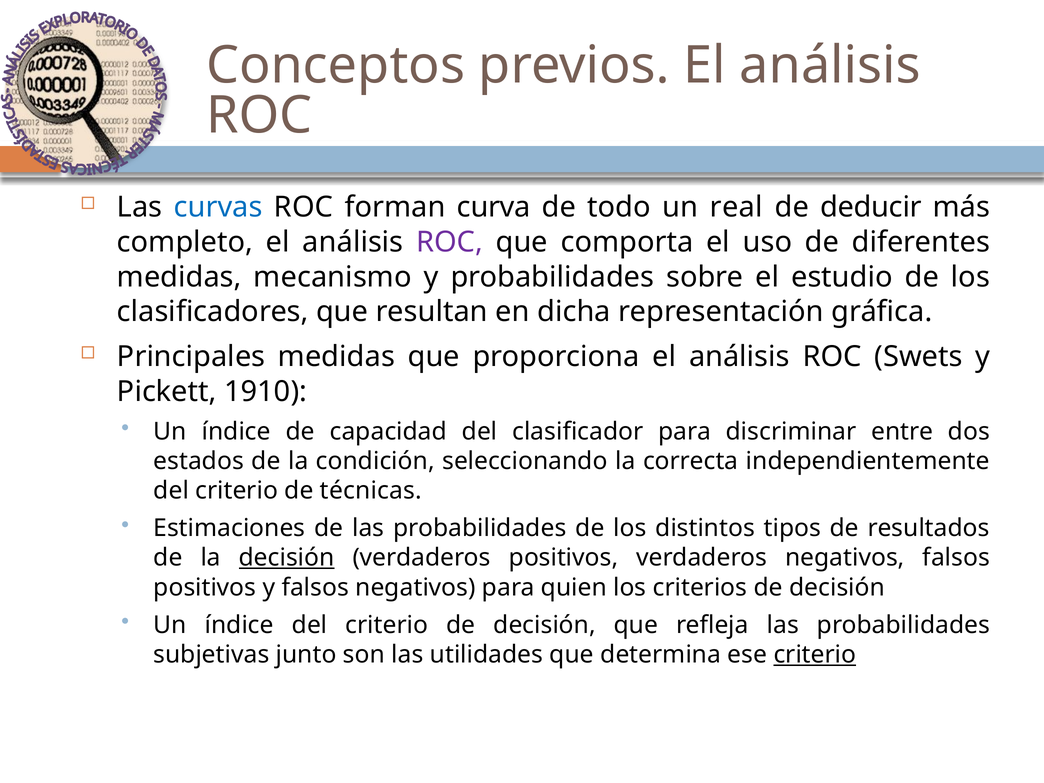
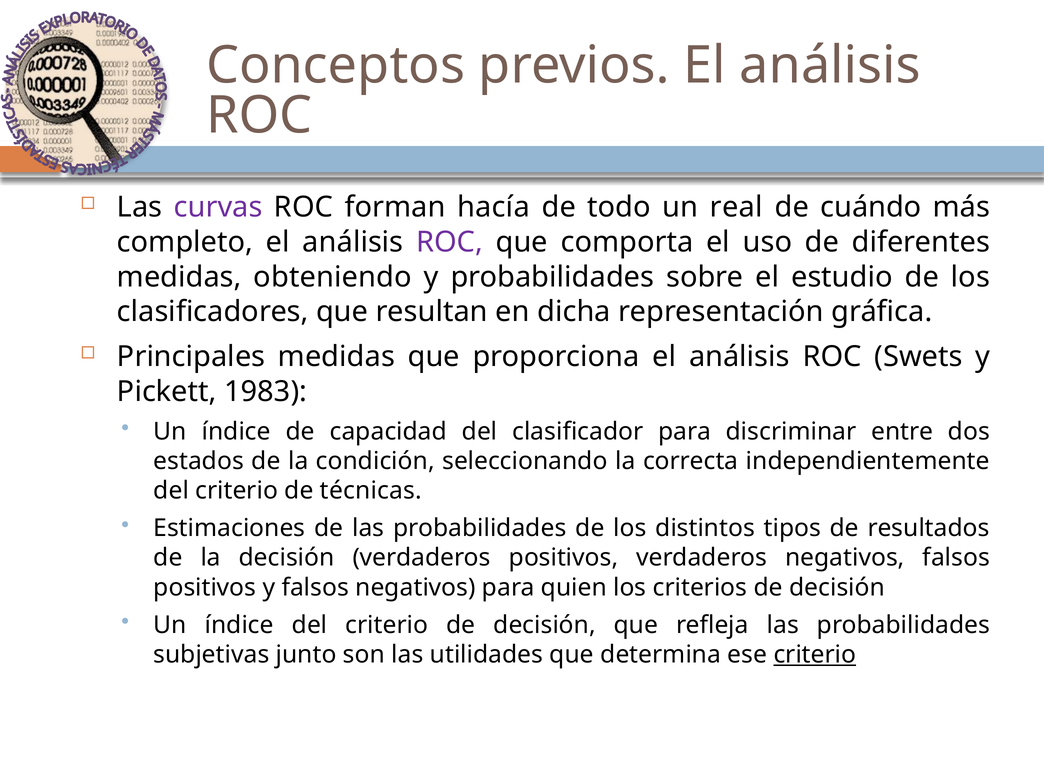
curvas colour: blue -> purple
curva: curva -> hacía
deducir: deducir -> cuándo
mecanismo: mecanismo -> obteniendo
1910: 1910 -> 1983
decisión at (287, 558) underline: present -> none
